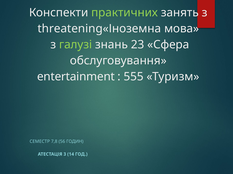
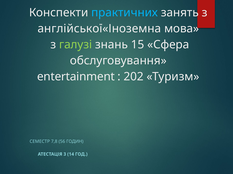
практичних colour: light green -> light blue
threatening«Іноземна: threatening«Іноземна -> англійської«Іноземна
23: 23 -> 15
555: 555 -> 202
